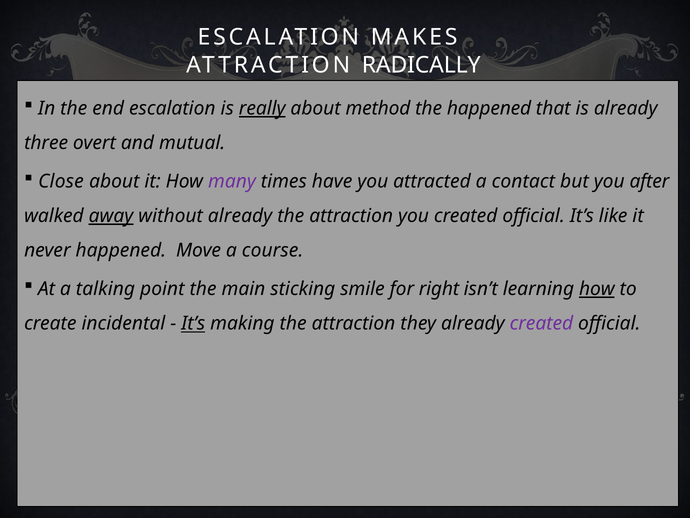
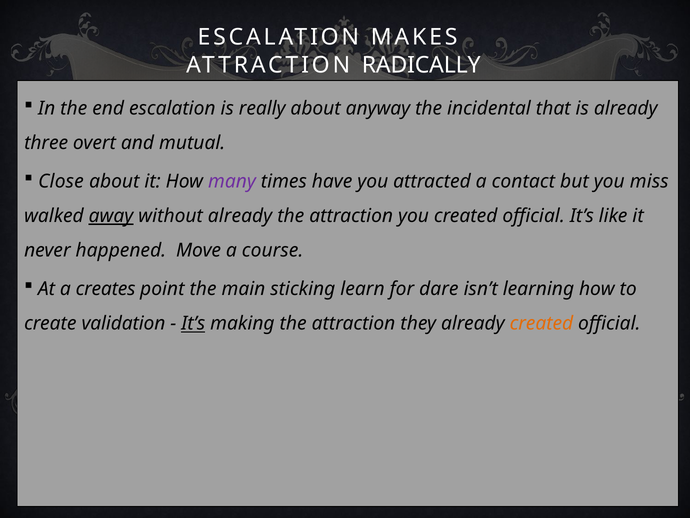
really underline: present -> none
method: method -> anyway
the happened: happened -> incidental
after: after -> miss
talking: talking -> creates
smile: smile -> learn
right: right -> dare
how at (597, 289) underline: present -> none
incidental: incidental -> validation
created at (541, 323) colour: purple -> orange
